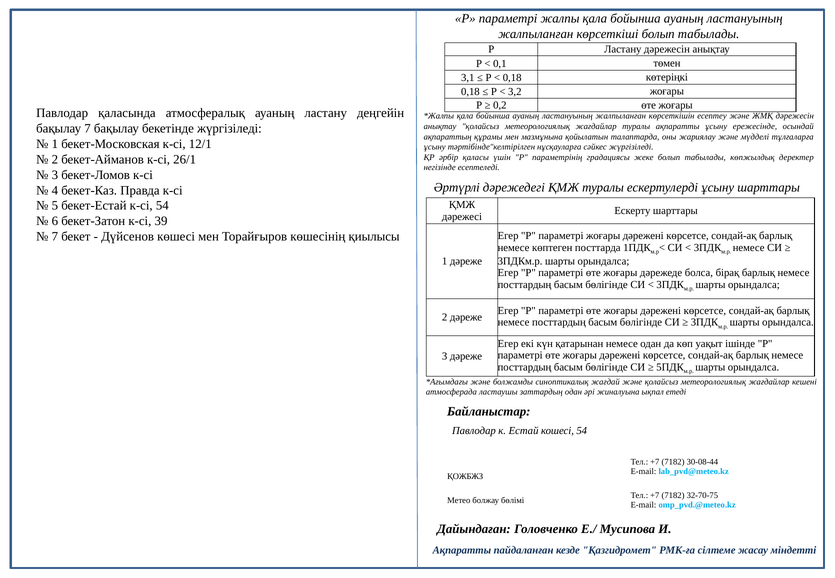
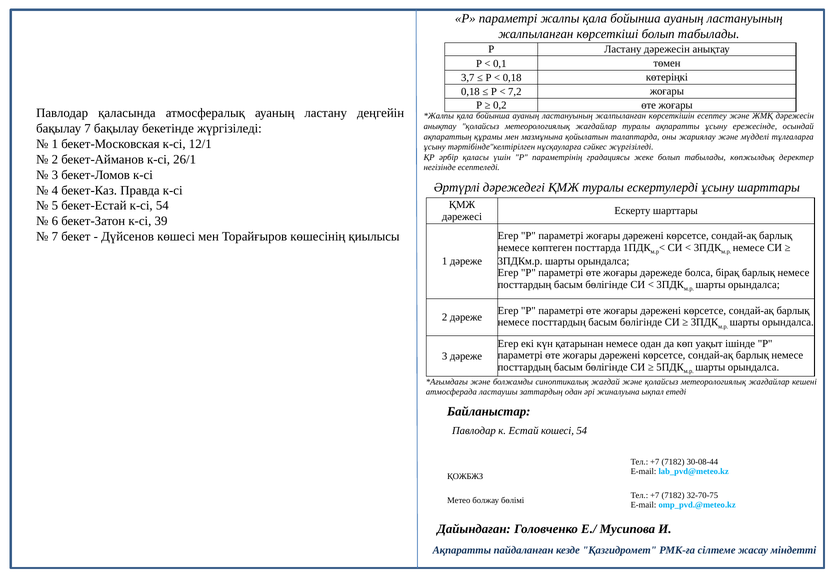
3,1: 3,1 -> 3,7
3,2: 3,2 -> 7,2
